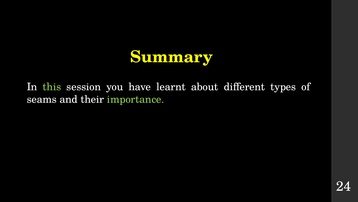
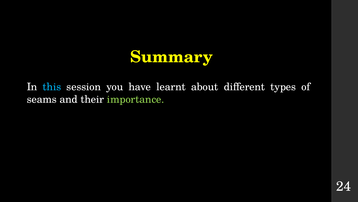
this colour: light green -> light blue
